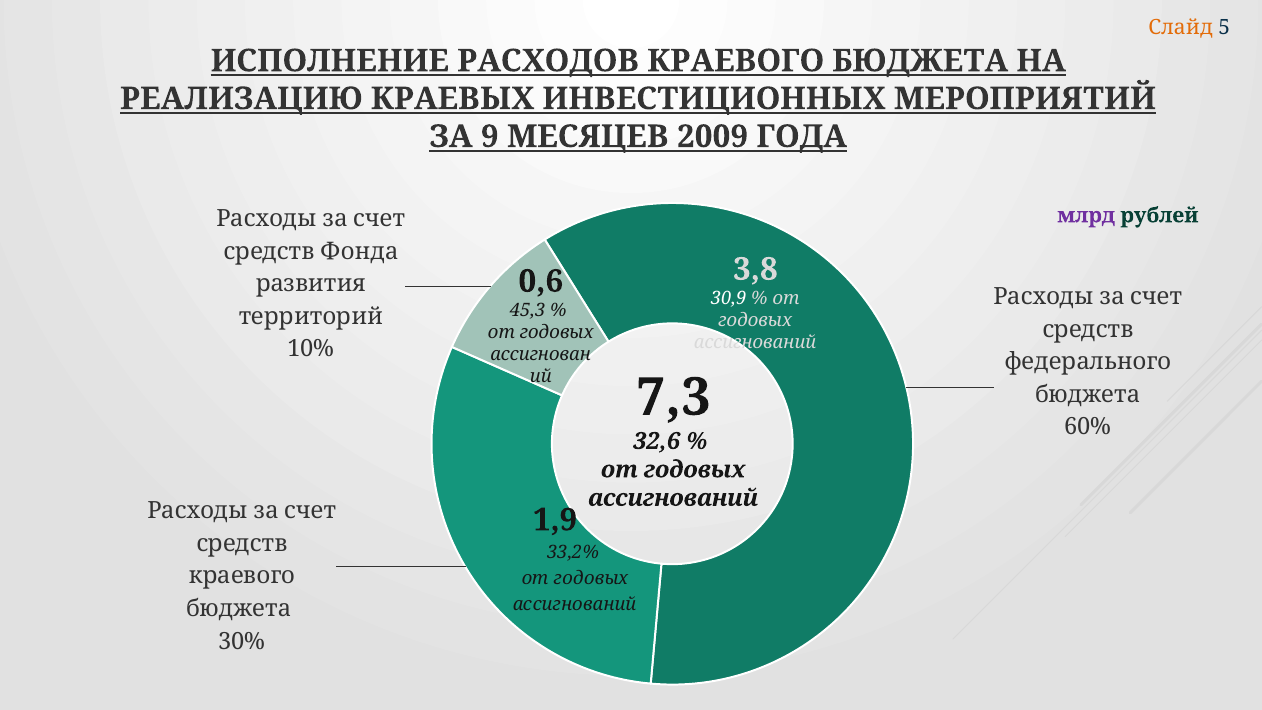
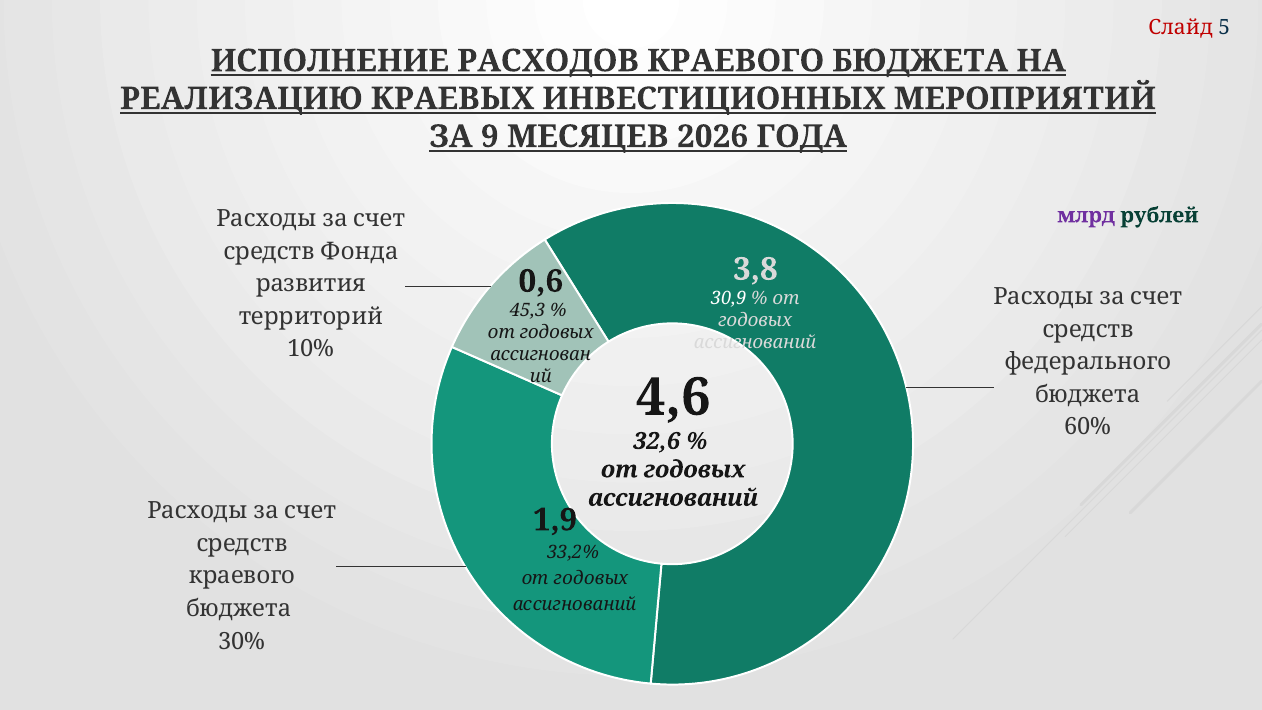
Слайд colour: orange -> red
2009: 2009 -> 2026
7,3: 7,3 -> 4,6
